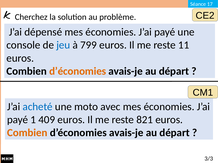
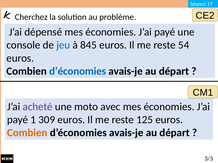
799: 799 -> 845
11: 11 -> 54
d’économies at (78, 71) colour: orange -> blue
acheté colour: blue -> purple
409: 409 -> 309
821: 821 -> 125
